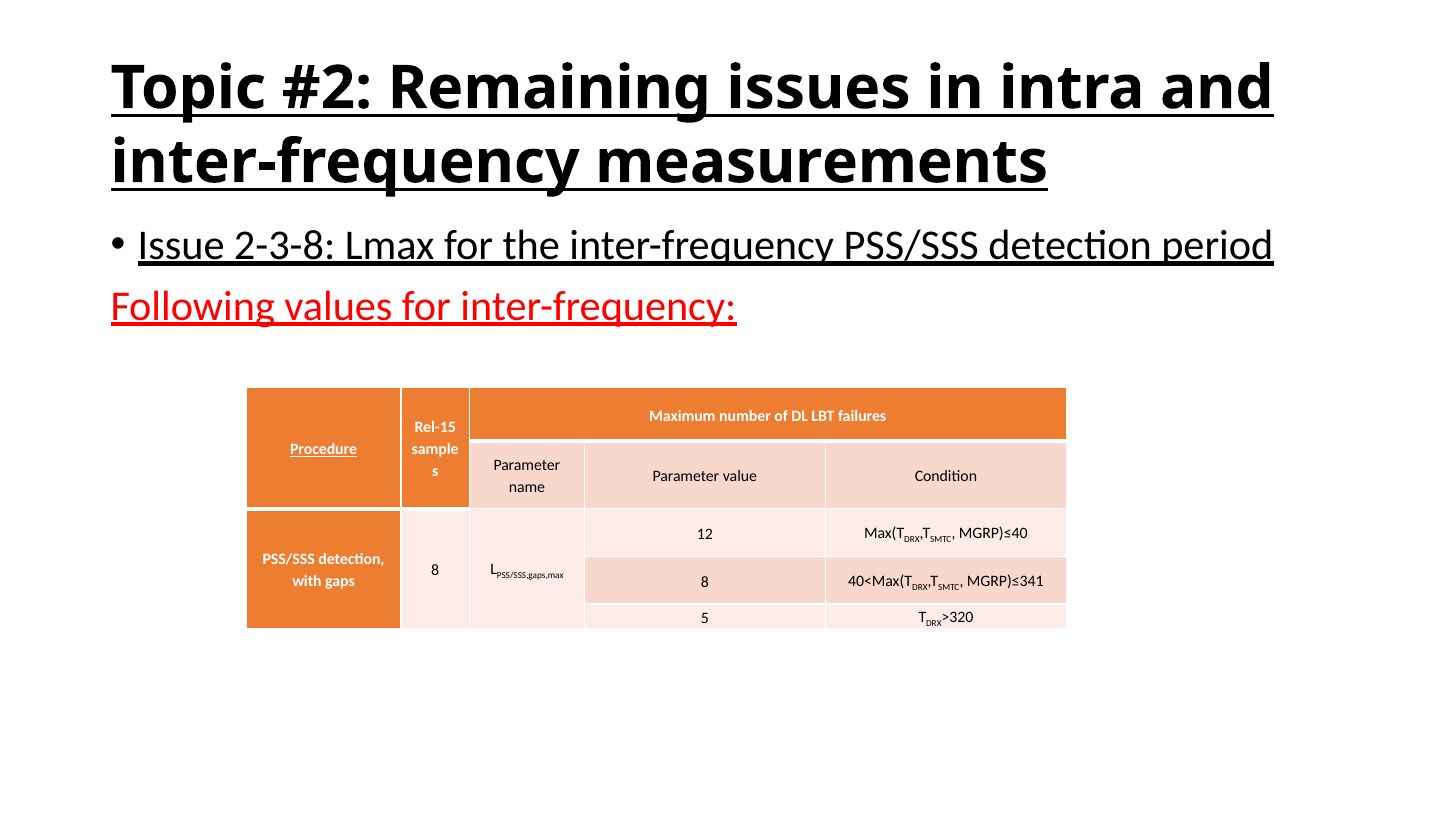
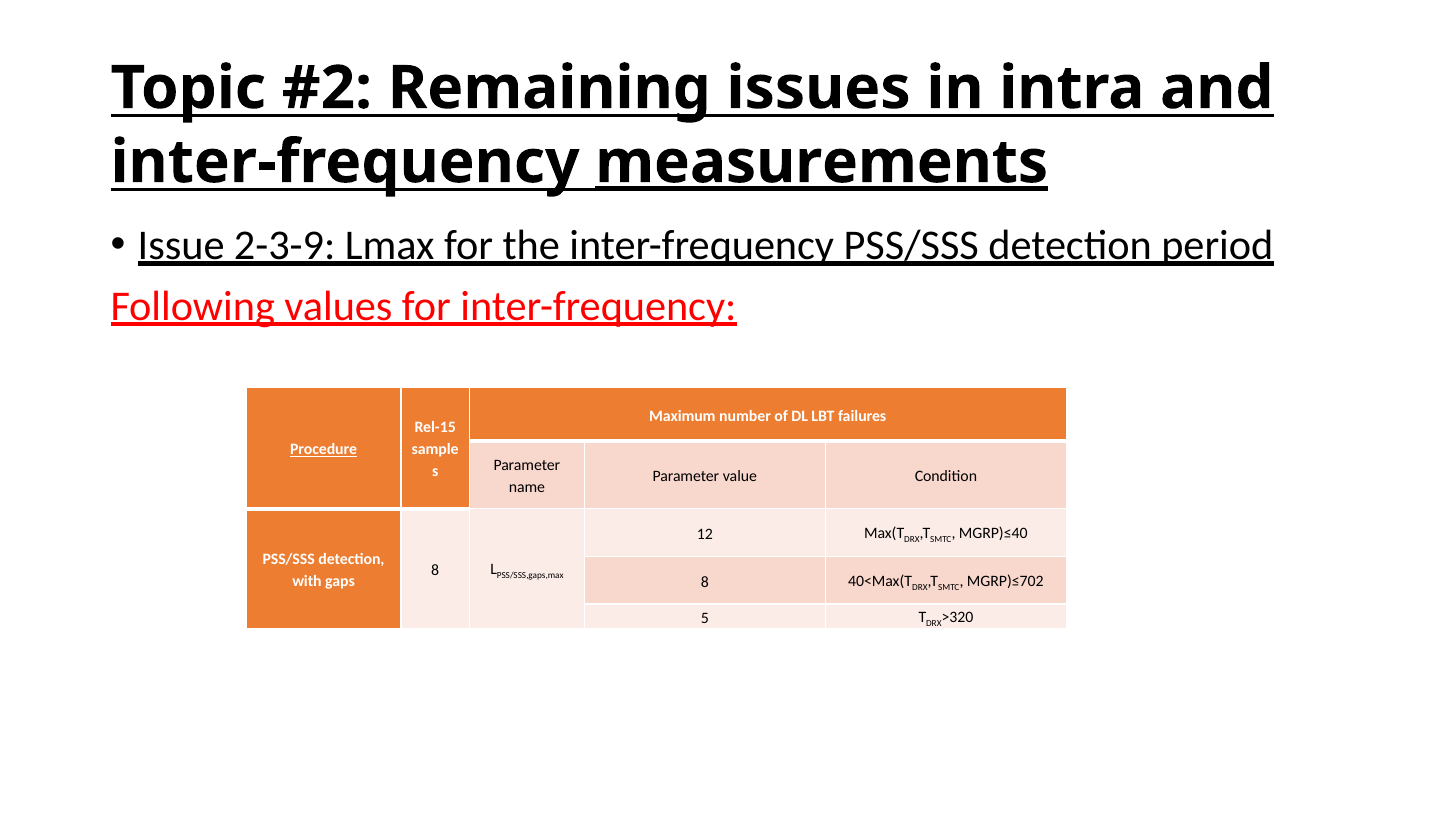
measurements underline: none -> present
2-3-8: 2-3-8 -> 2-3-9
MGRP)≤341: MGRP)≤341 -> MGRP)≤702
